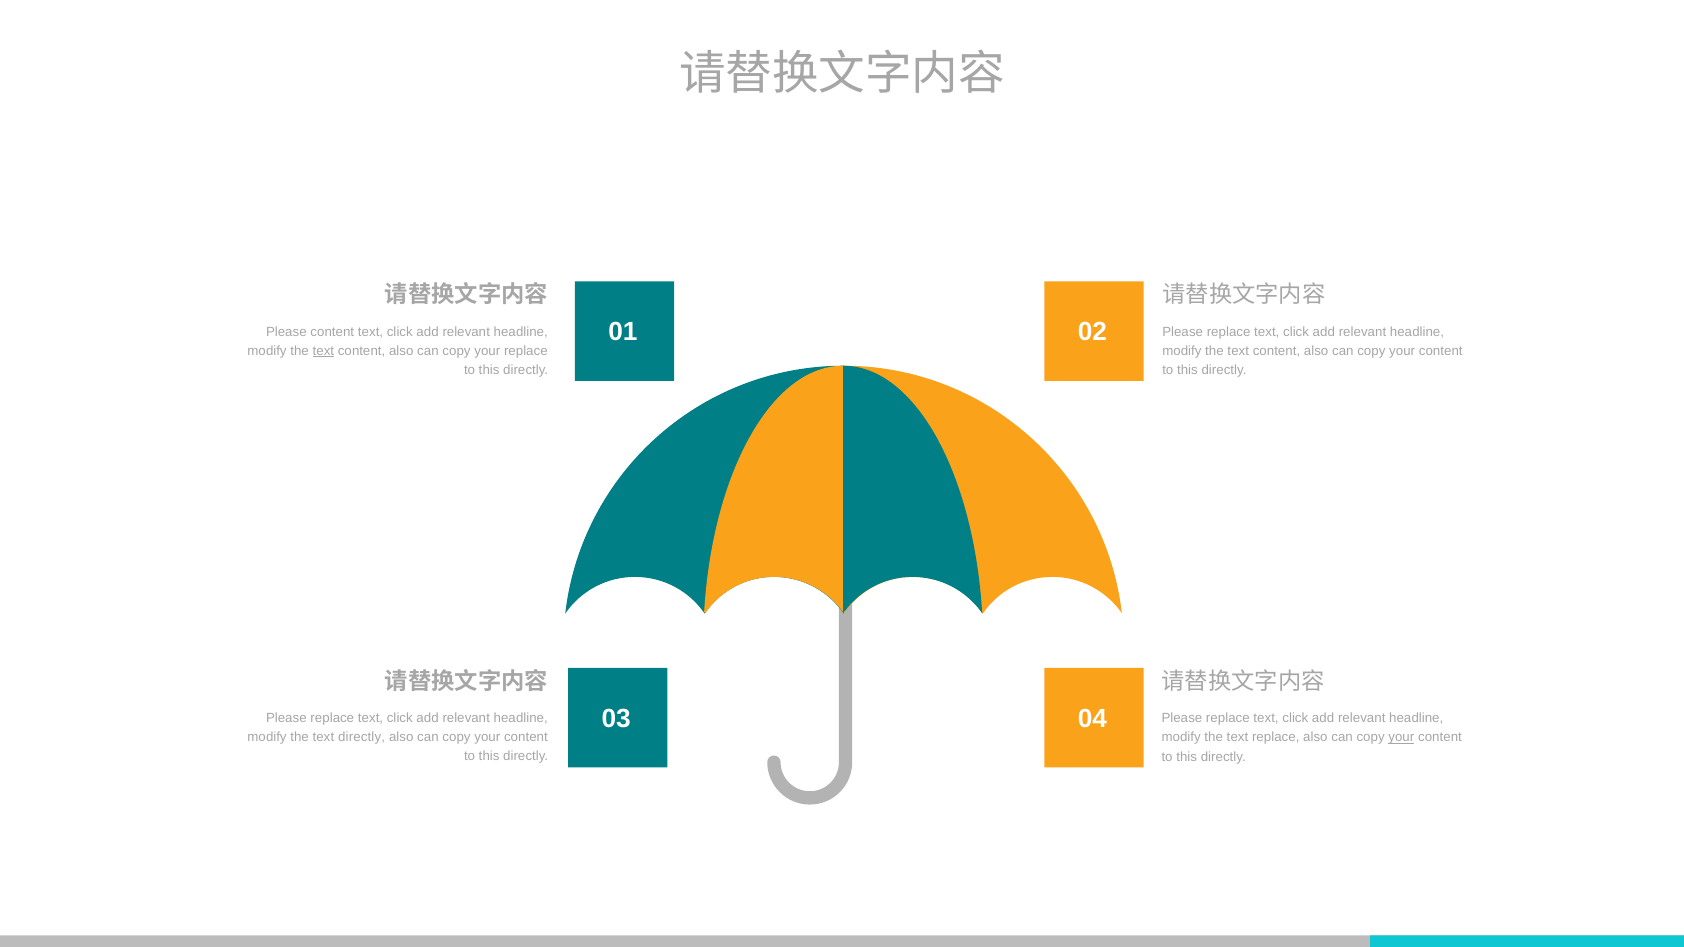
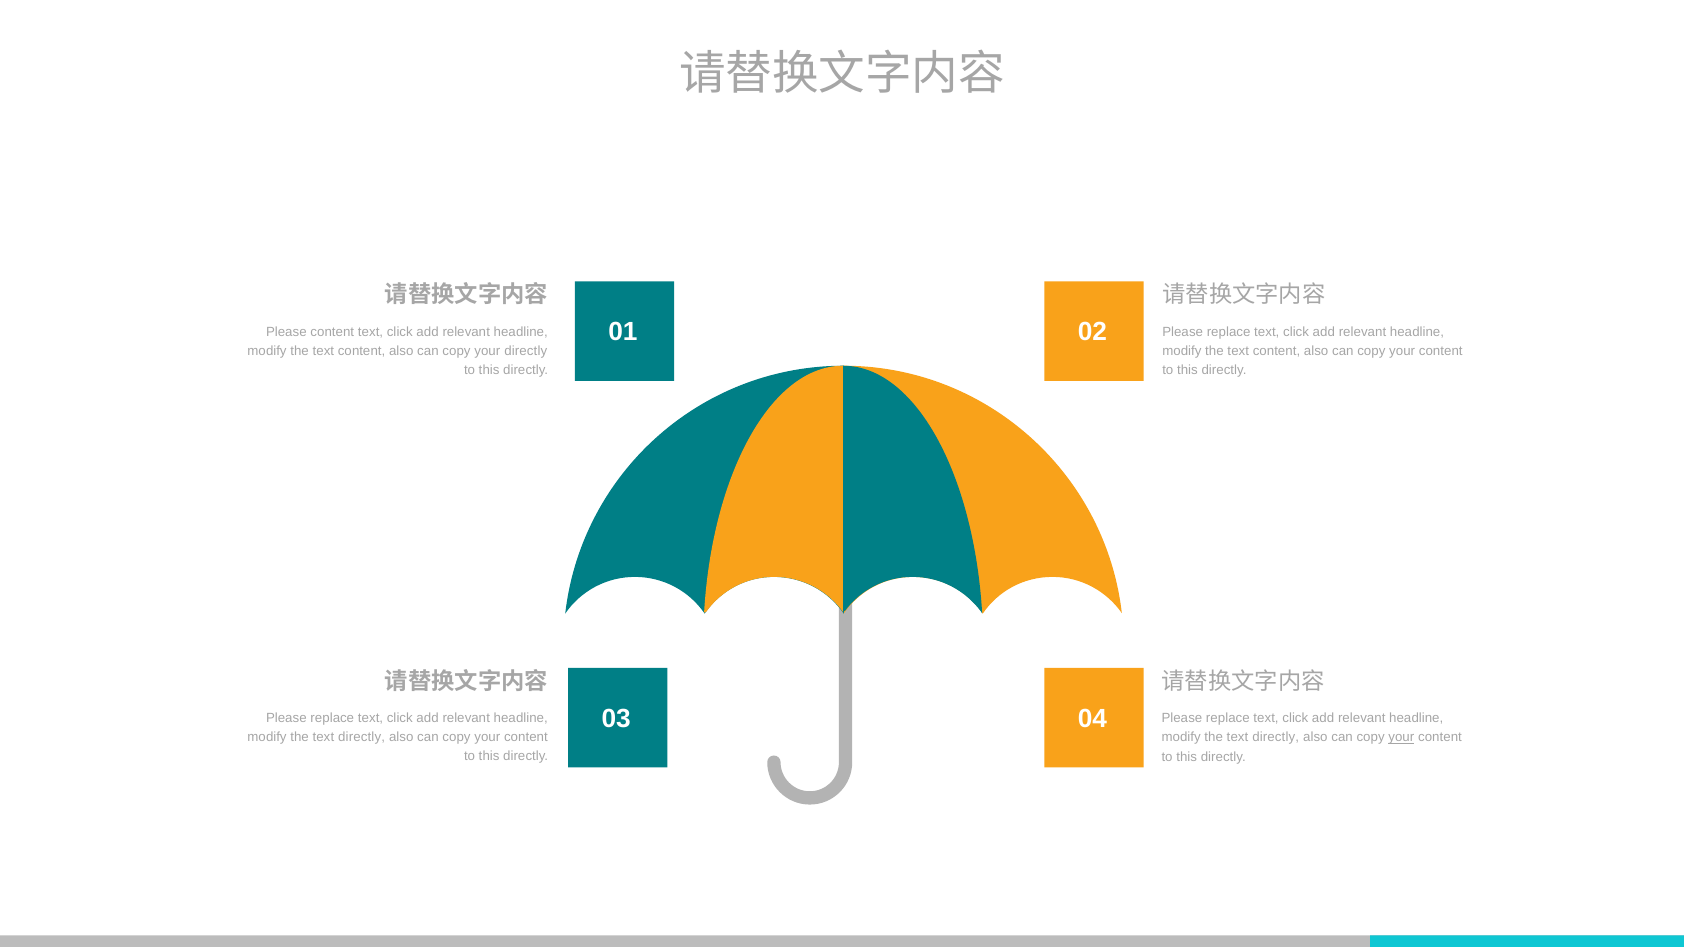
text at (323, 351) underline: present -> none
your replace: replace -> directly
replace at (1276, 738): replace -> directly
